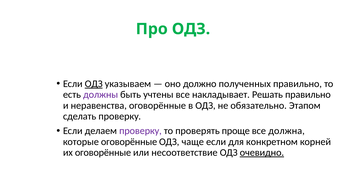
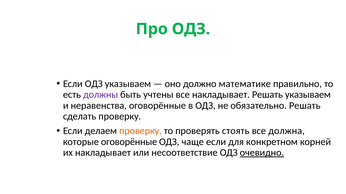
ОДЗ at (94, 84) underline: present -> none
полученных: полученных -> математике
Решать правильно: правильно -> указываем
обязательно Этапом: Этапом -> Решать
проверку at (140, 131) colour: purple -> orange
проще: проще -> стоять
их оговорённые: оговорённые -> накладывает
